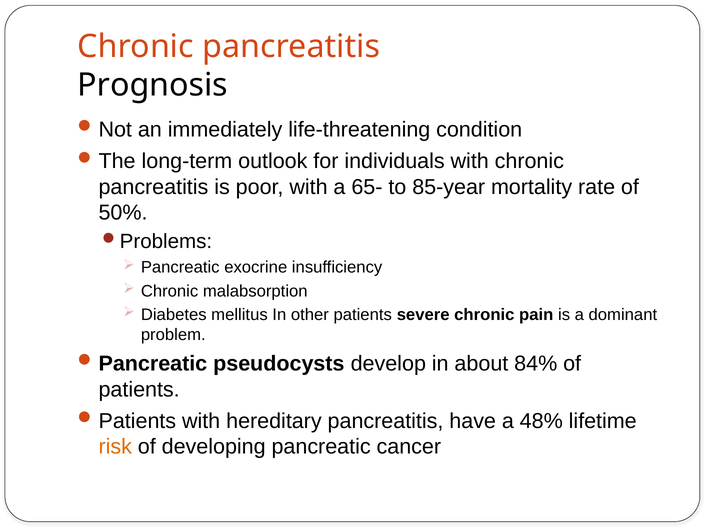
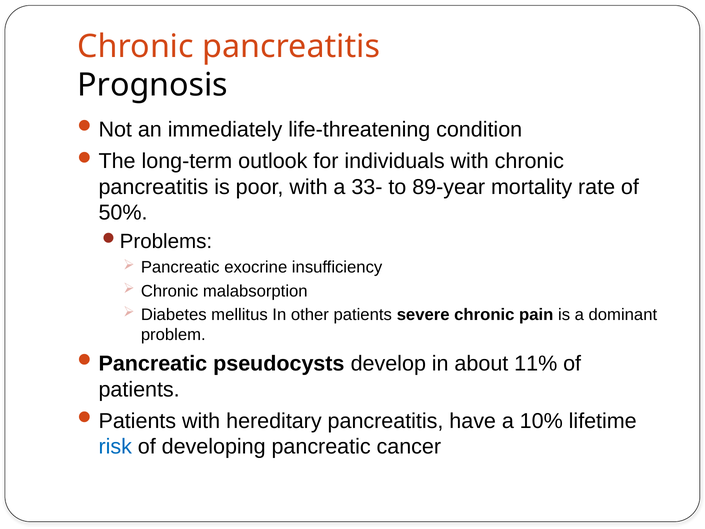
65-: 65- -> 33-
85-year: 85-year -> 89-year
84%: 84% -> 11%
48%: 48% -> 10%
risk colour: orange -> blue
